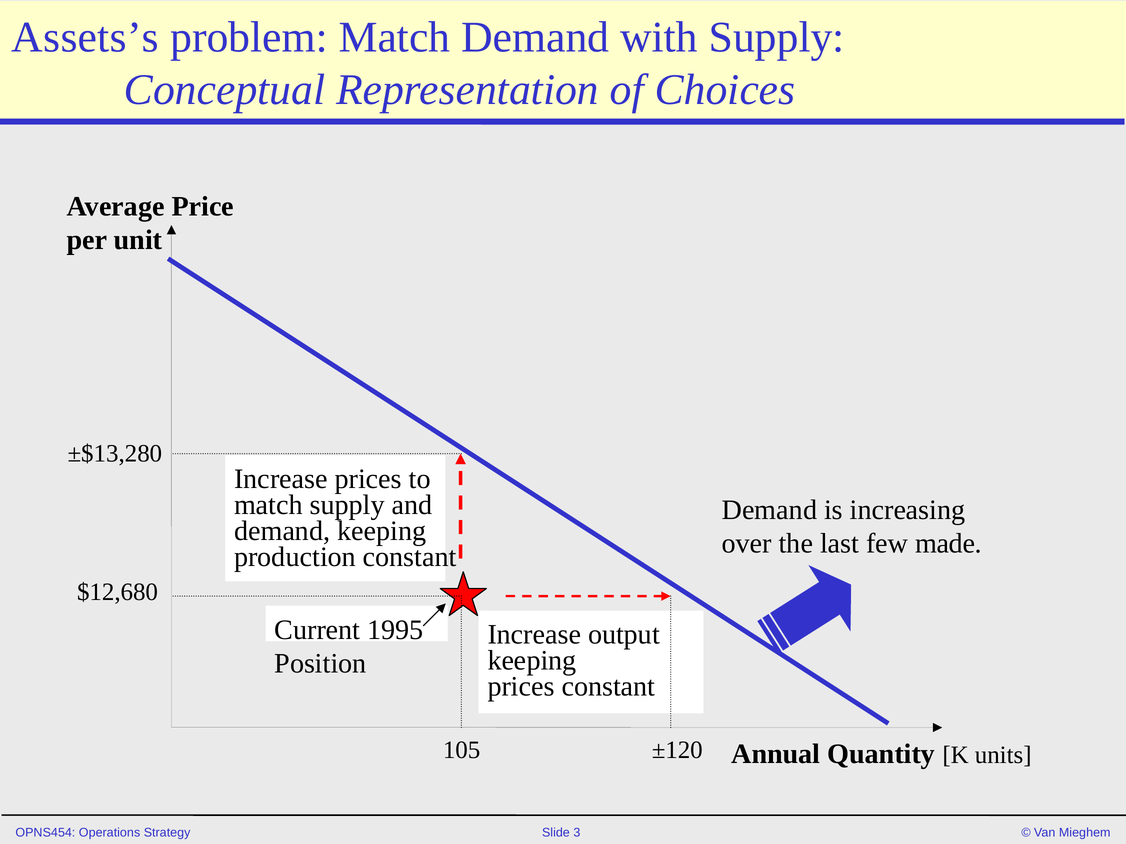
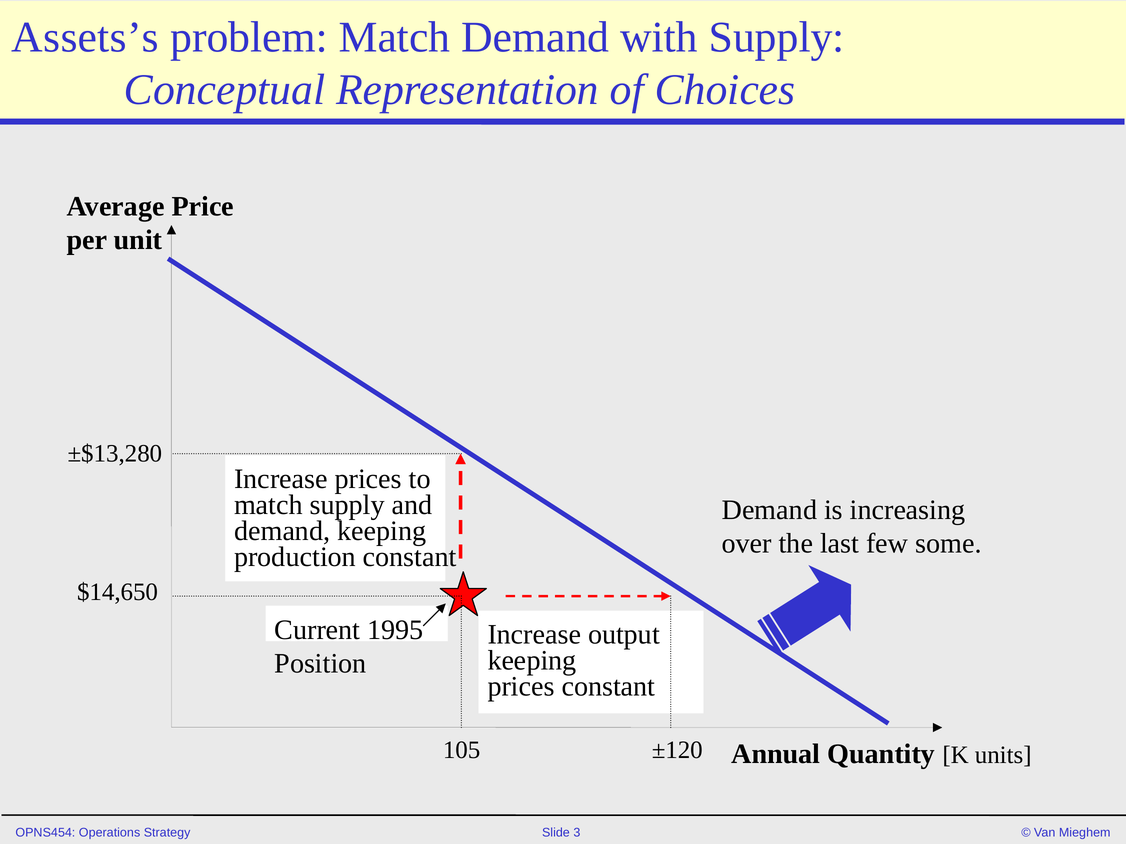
made: made -> some
$12,680: $12,680 -> $14,650
